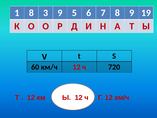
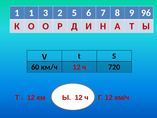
1 8: 8 -> 1
3 9: 9 -> 2
19: 19 -> 96
